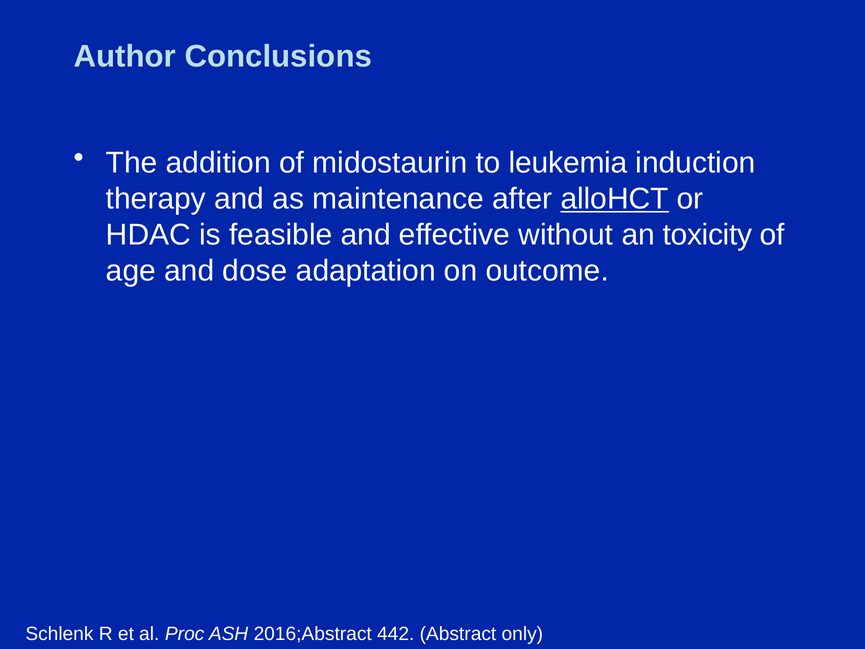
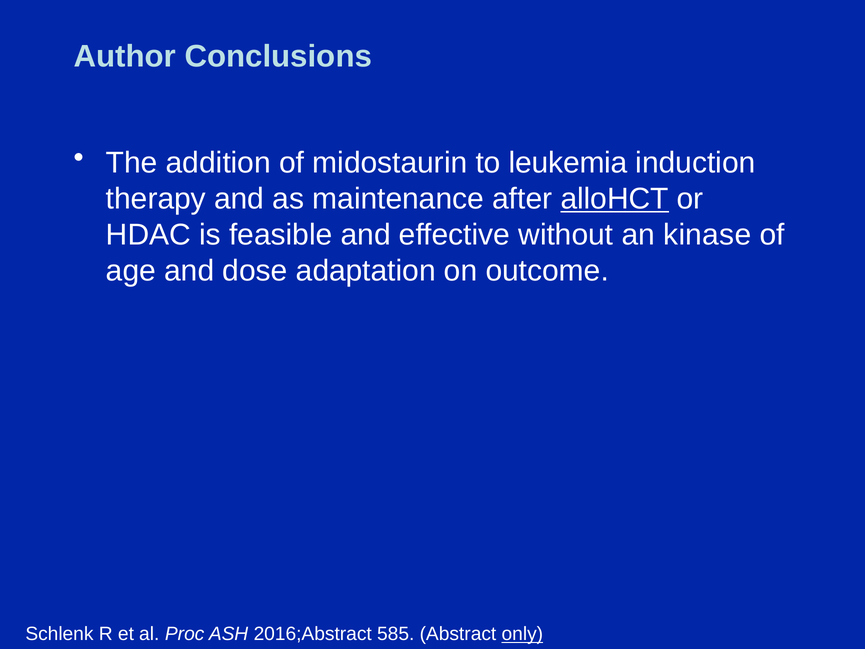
toxicity: toxicity -> kinase
442: 442 -> 585
only underline: none -> present
